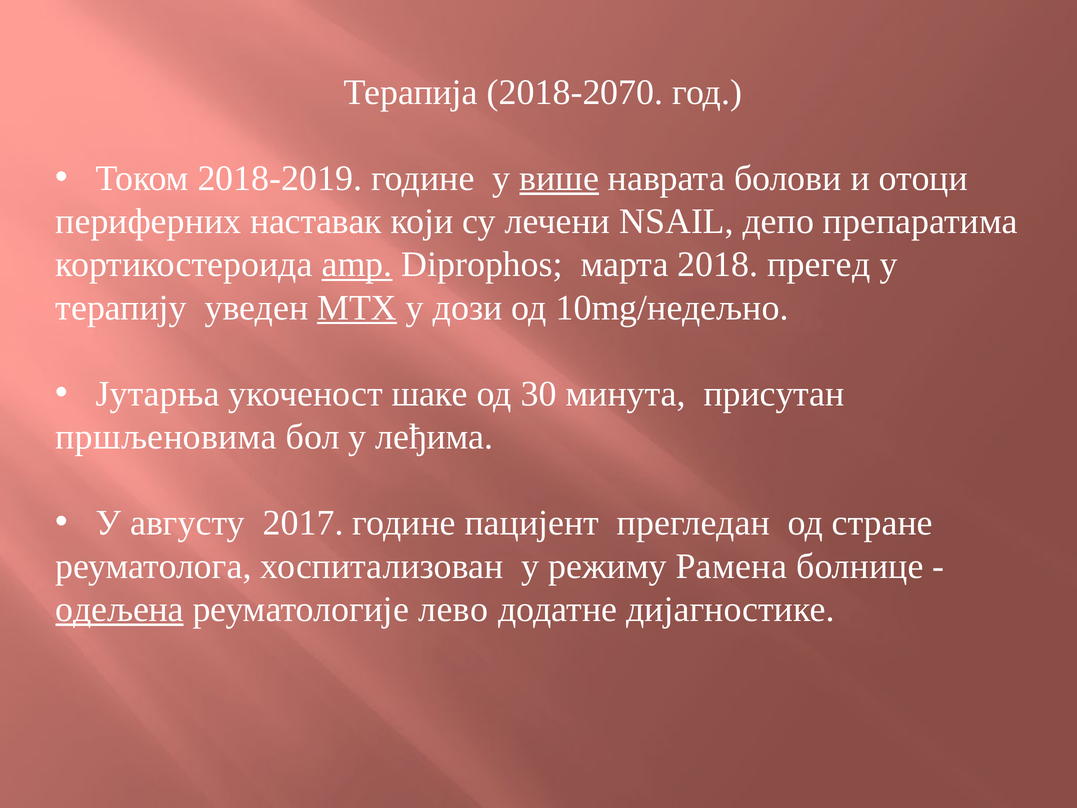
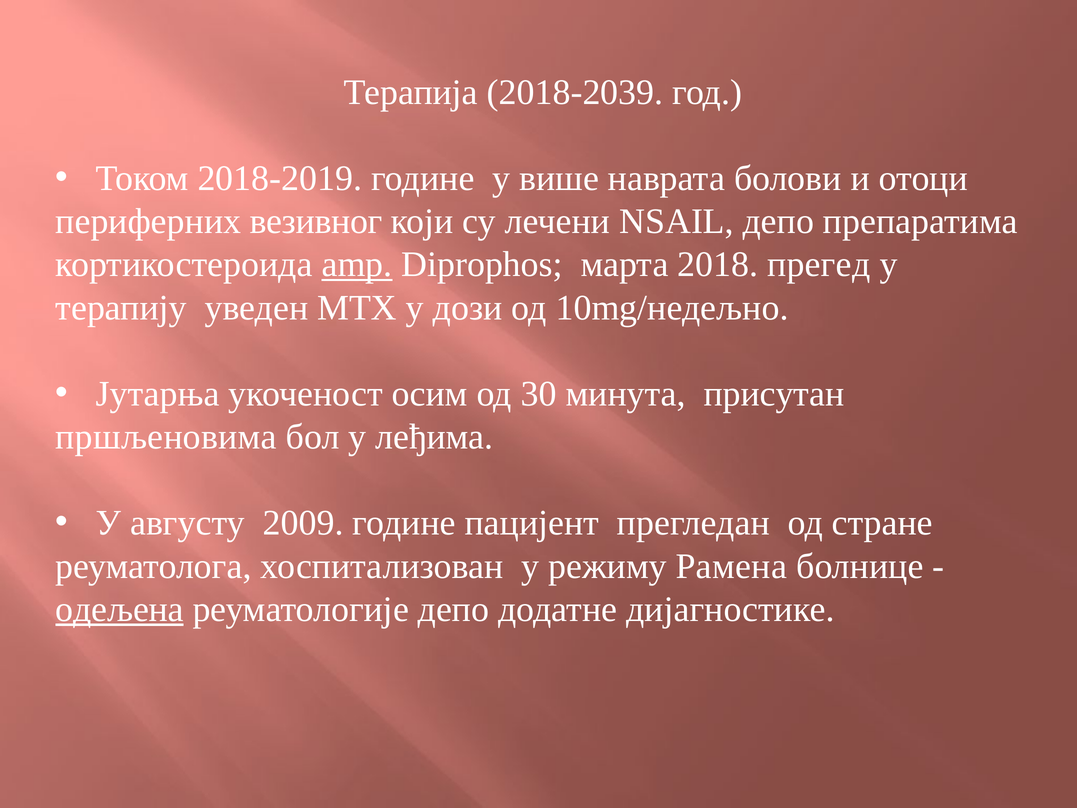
2018-2070: 2018-2070 -> 2018-2039
више underline: present -> none
наставак: наставак -> везивног
МТX underline: present -> none
шаке: шаке -> осим
2017: 2017 -> 2009
реуматологије лево: лево -> депо
